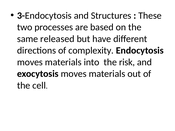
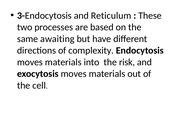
Structures: Structures -> Reticulum
released: released -> awaiting
